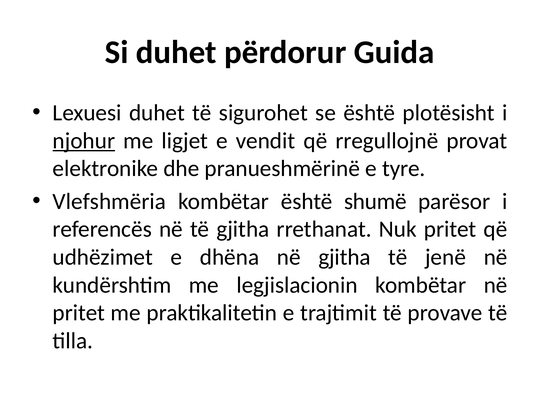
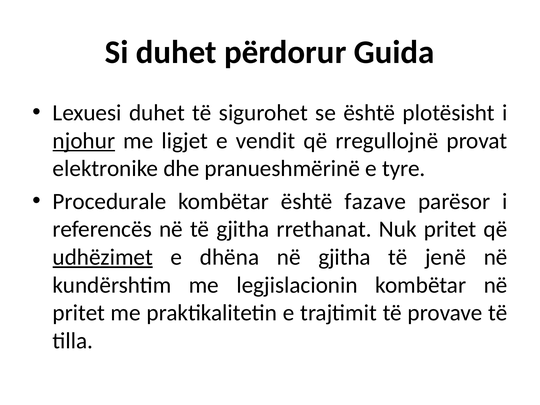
Vlefshmëria: Vlefshmëria -> Procedurale
shumë: shumë -> fazave
udhëzimet underline: none -> present
